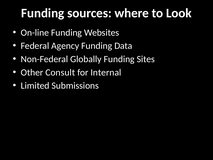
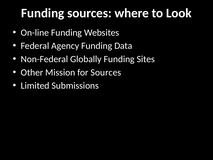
Consult: Consult -> Mission
for Internal: Internal -> Sources
